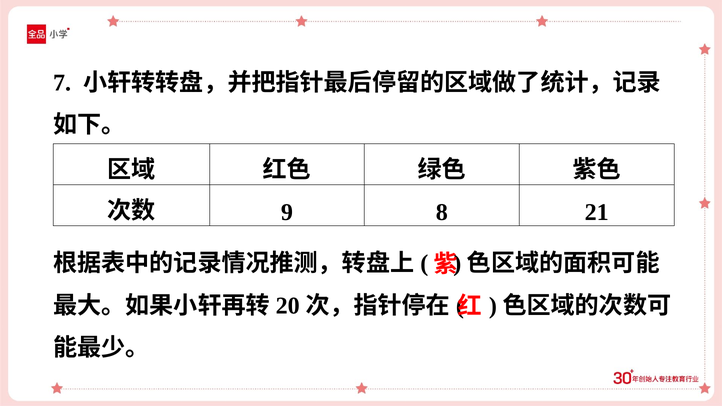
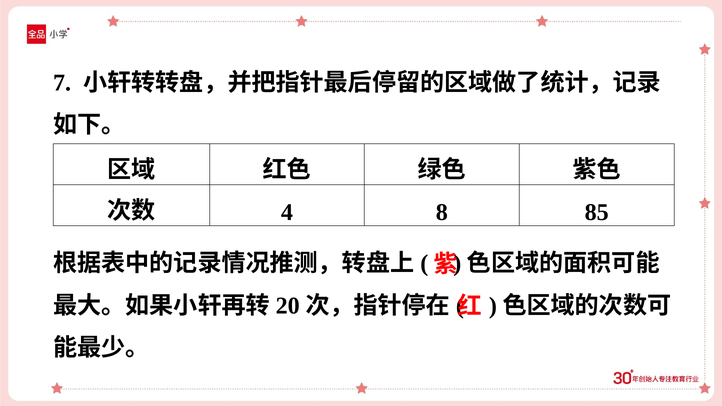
9: 9 -> 4
21: 21 -> 85
